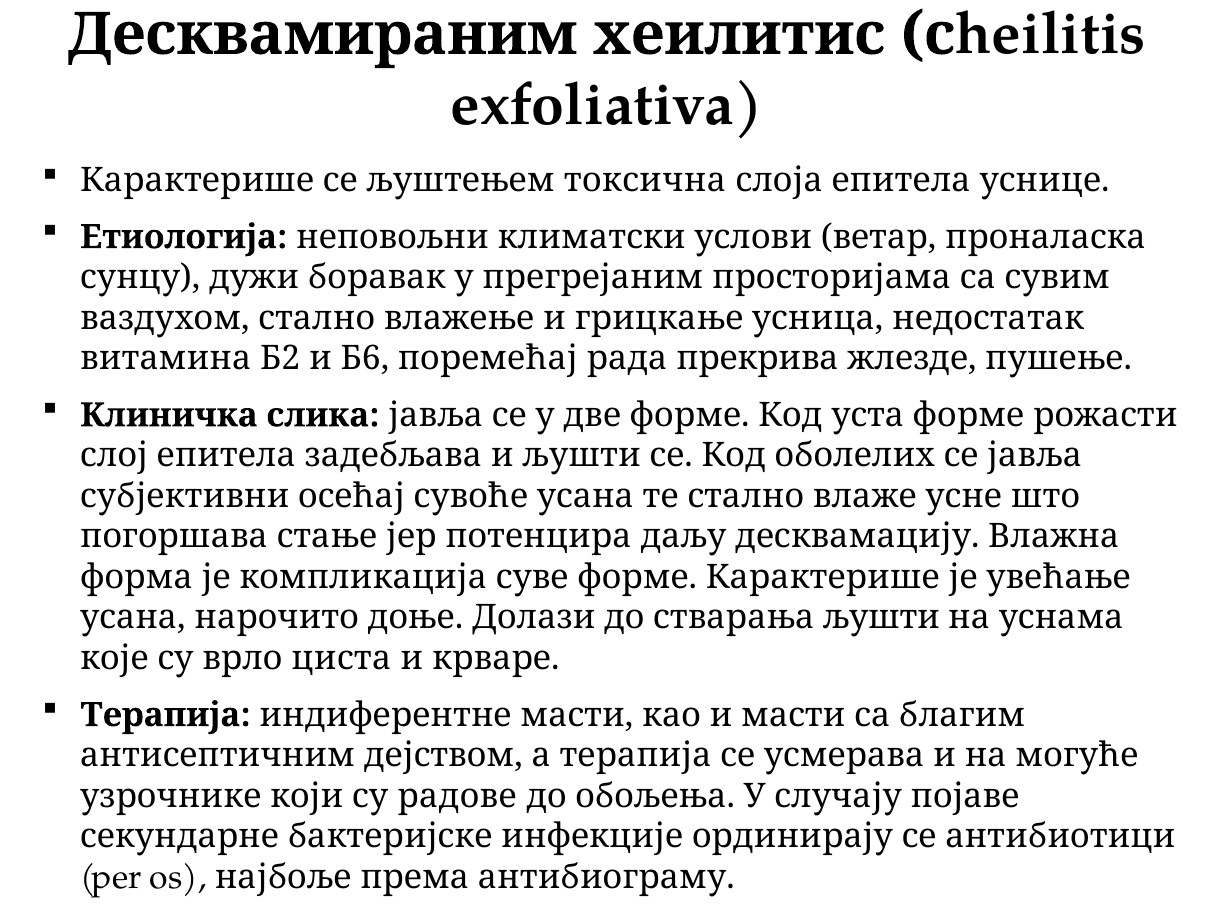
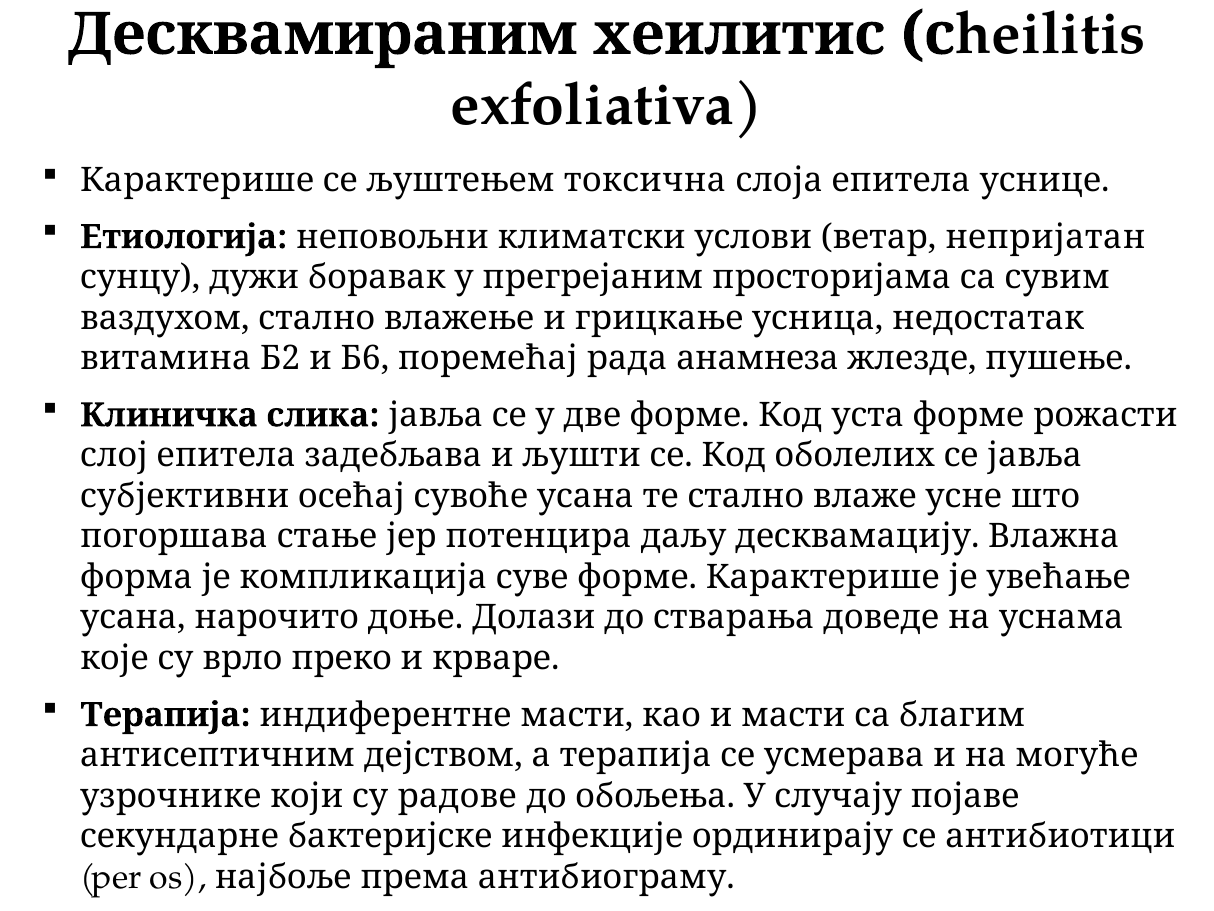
проналаска: проналаска -> непријатан
прекрива: прекрива -> анамнеза
стварања љушти: љушти -> доведе
циста: циста -> преко
